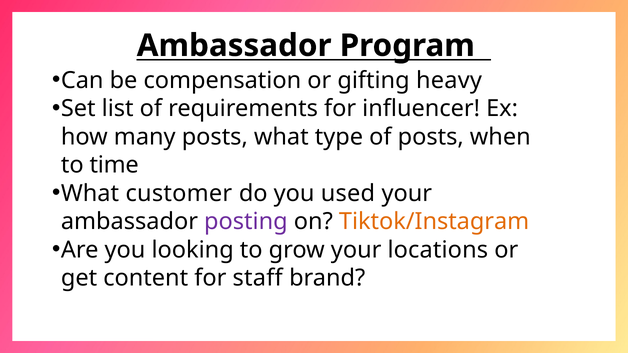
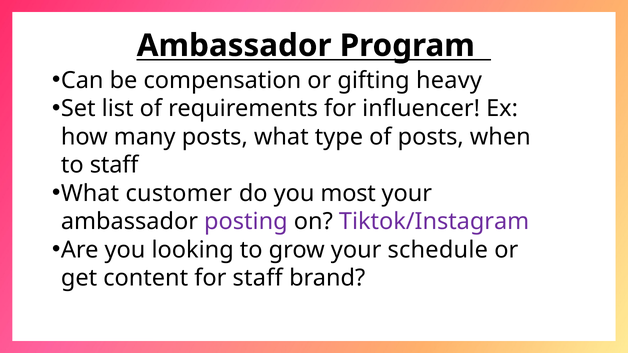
to time: time -> staff
used: used -> most
Tiktok/Instagram colour: orange -> purple
locations: locations -> schedule
